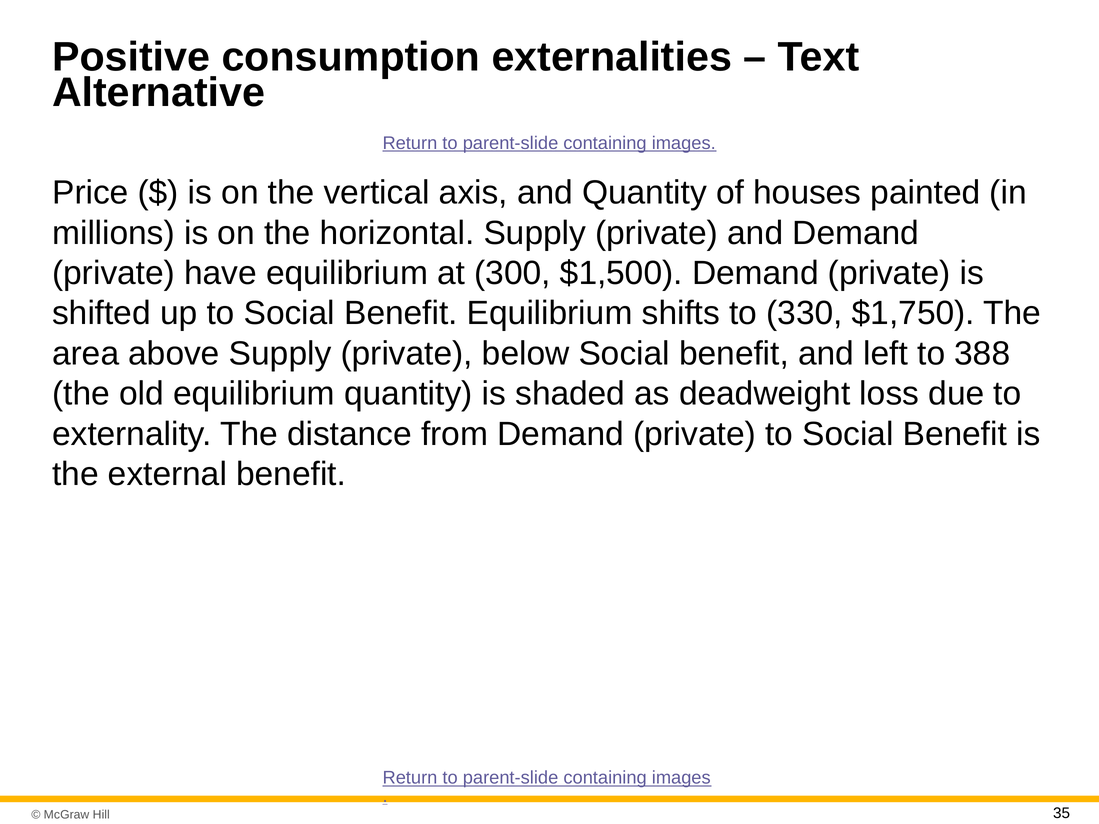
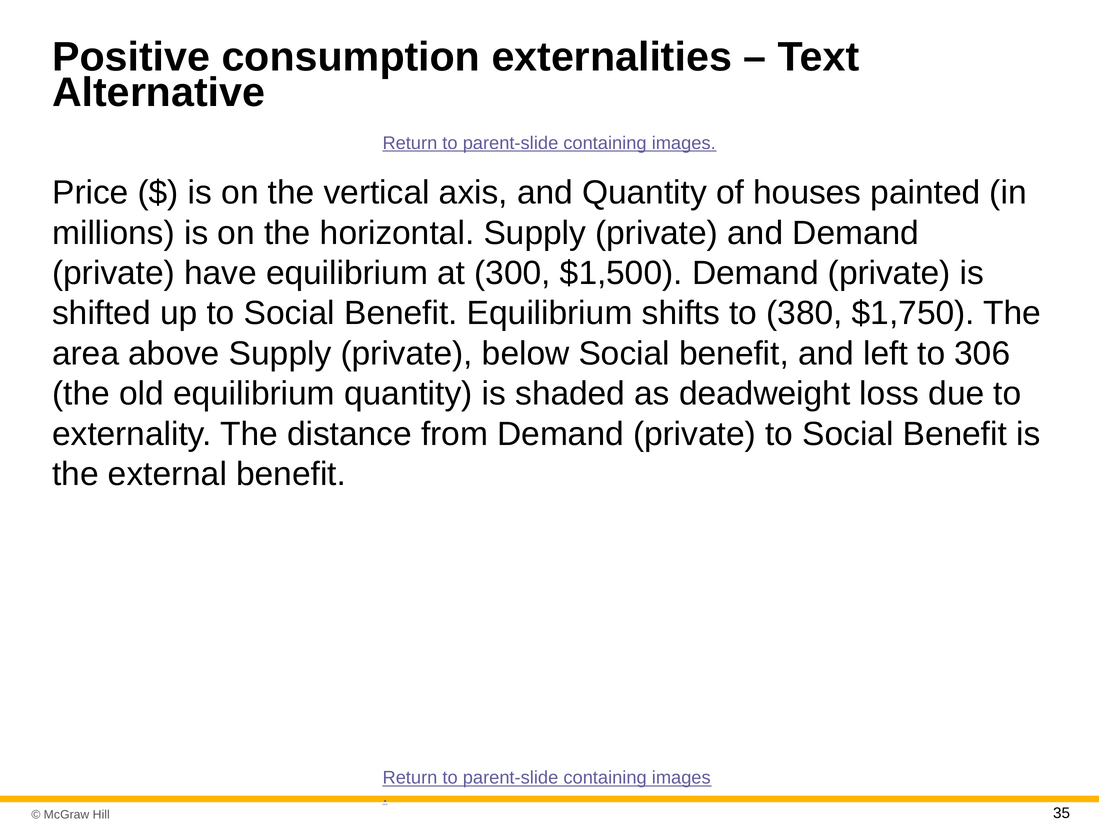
330: 330 -> 380
388: 388 -> 306
